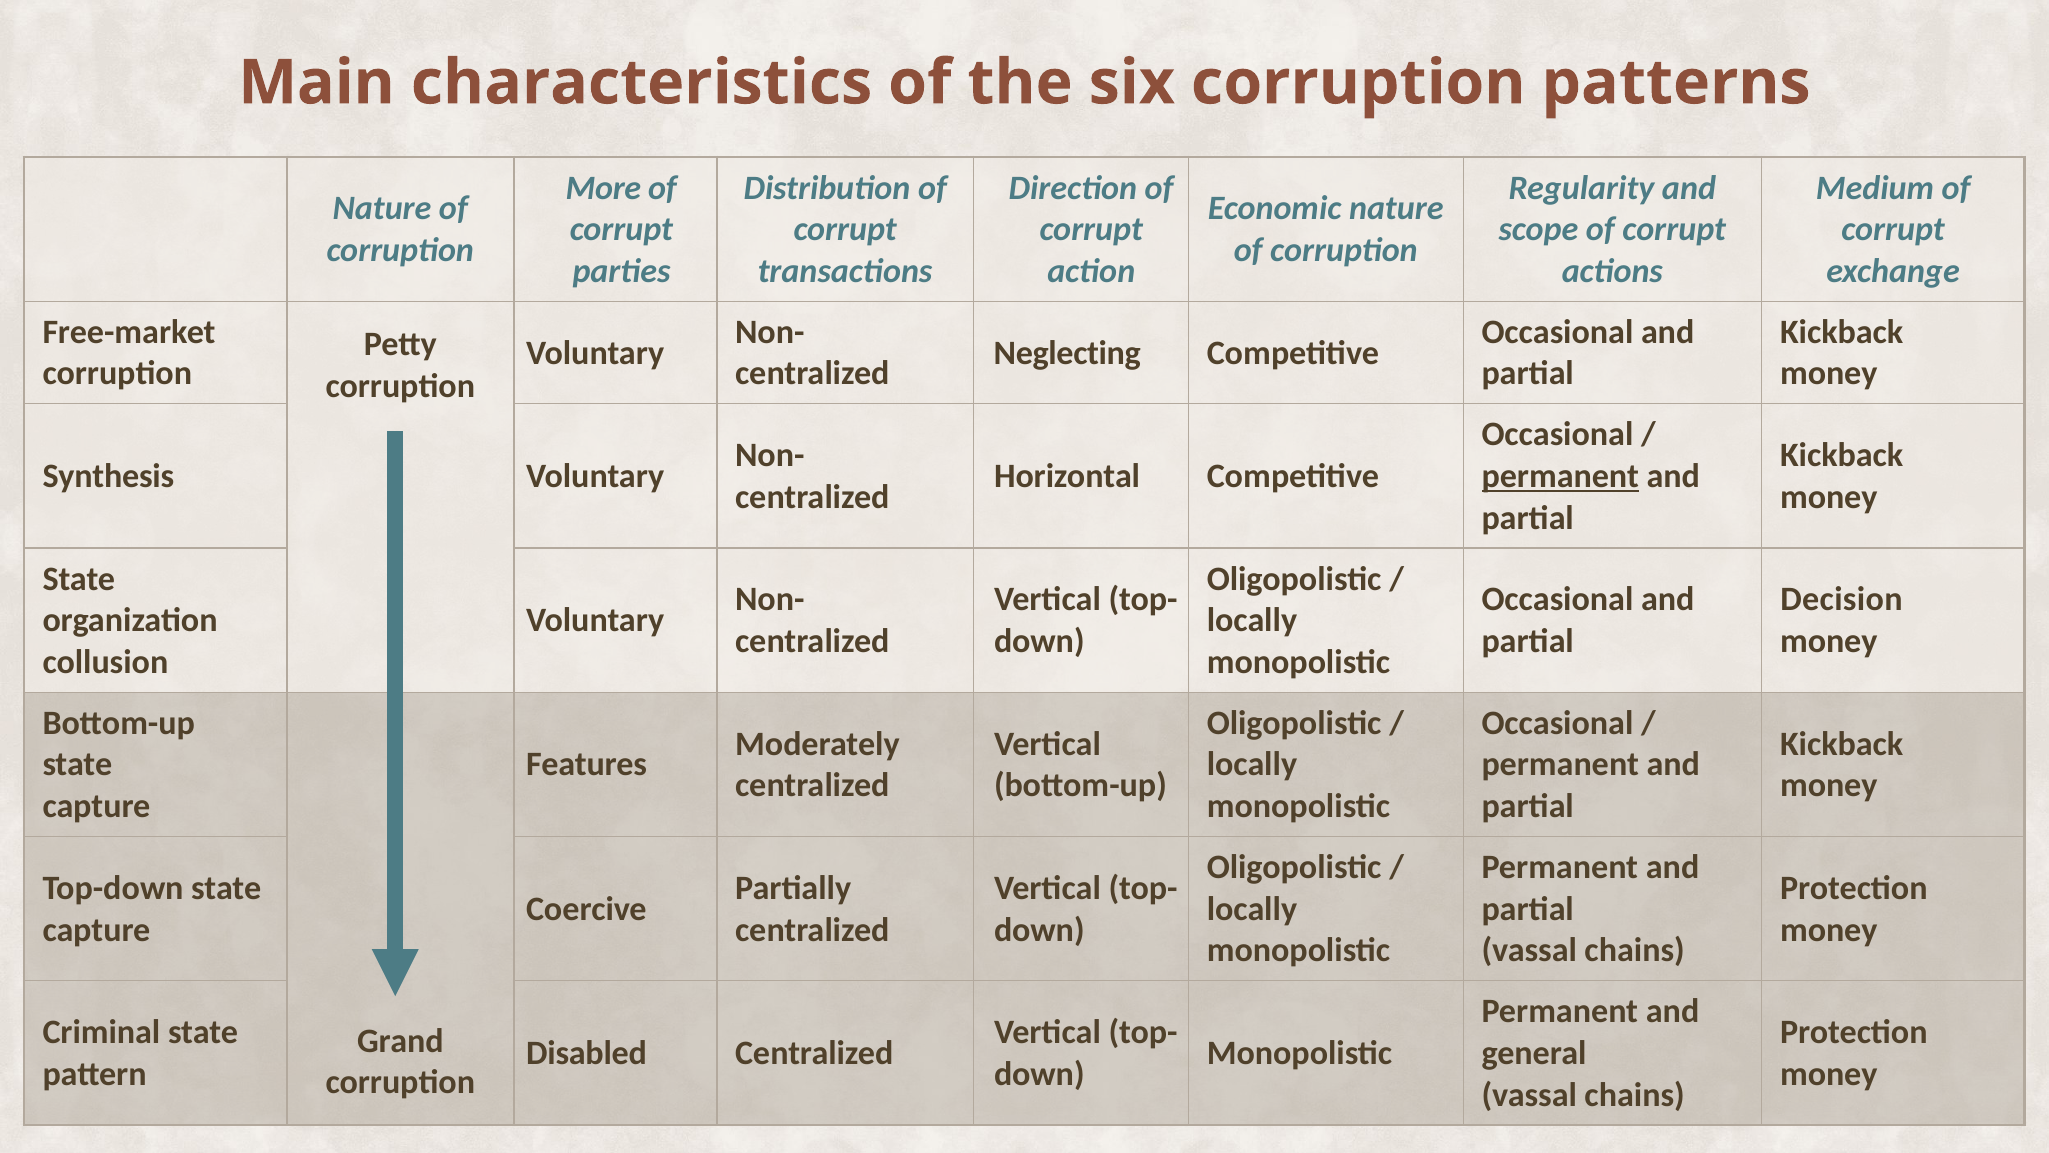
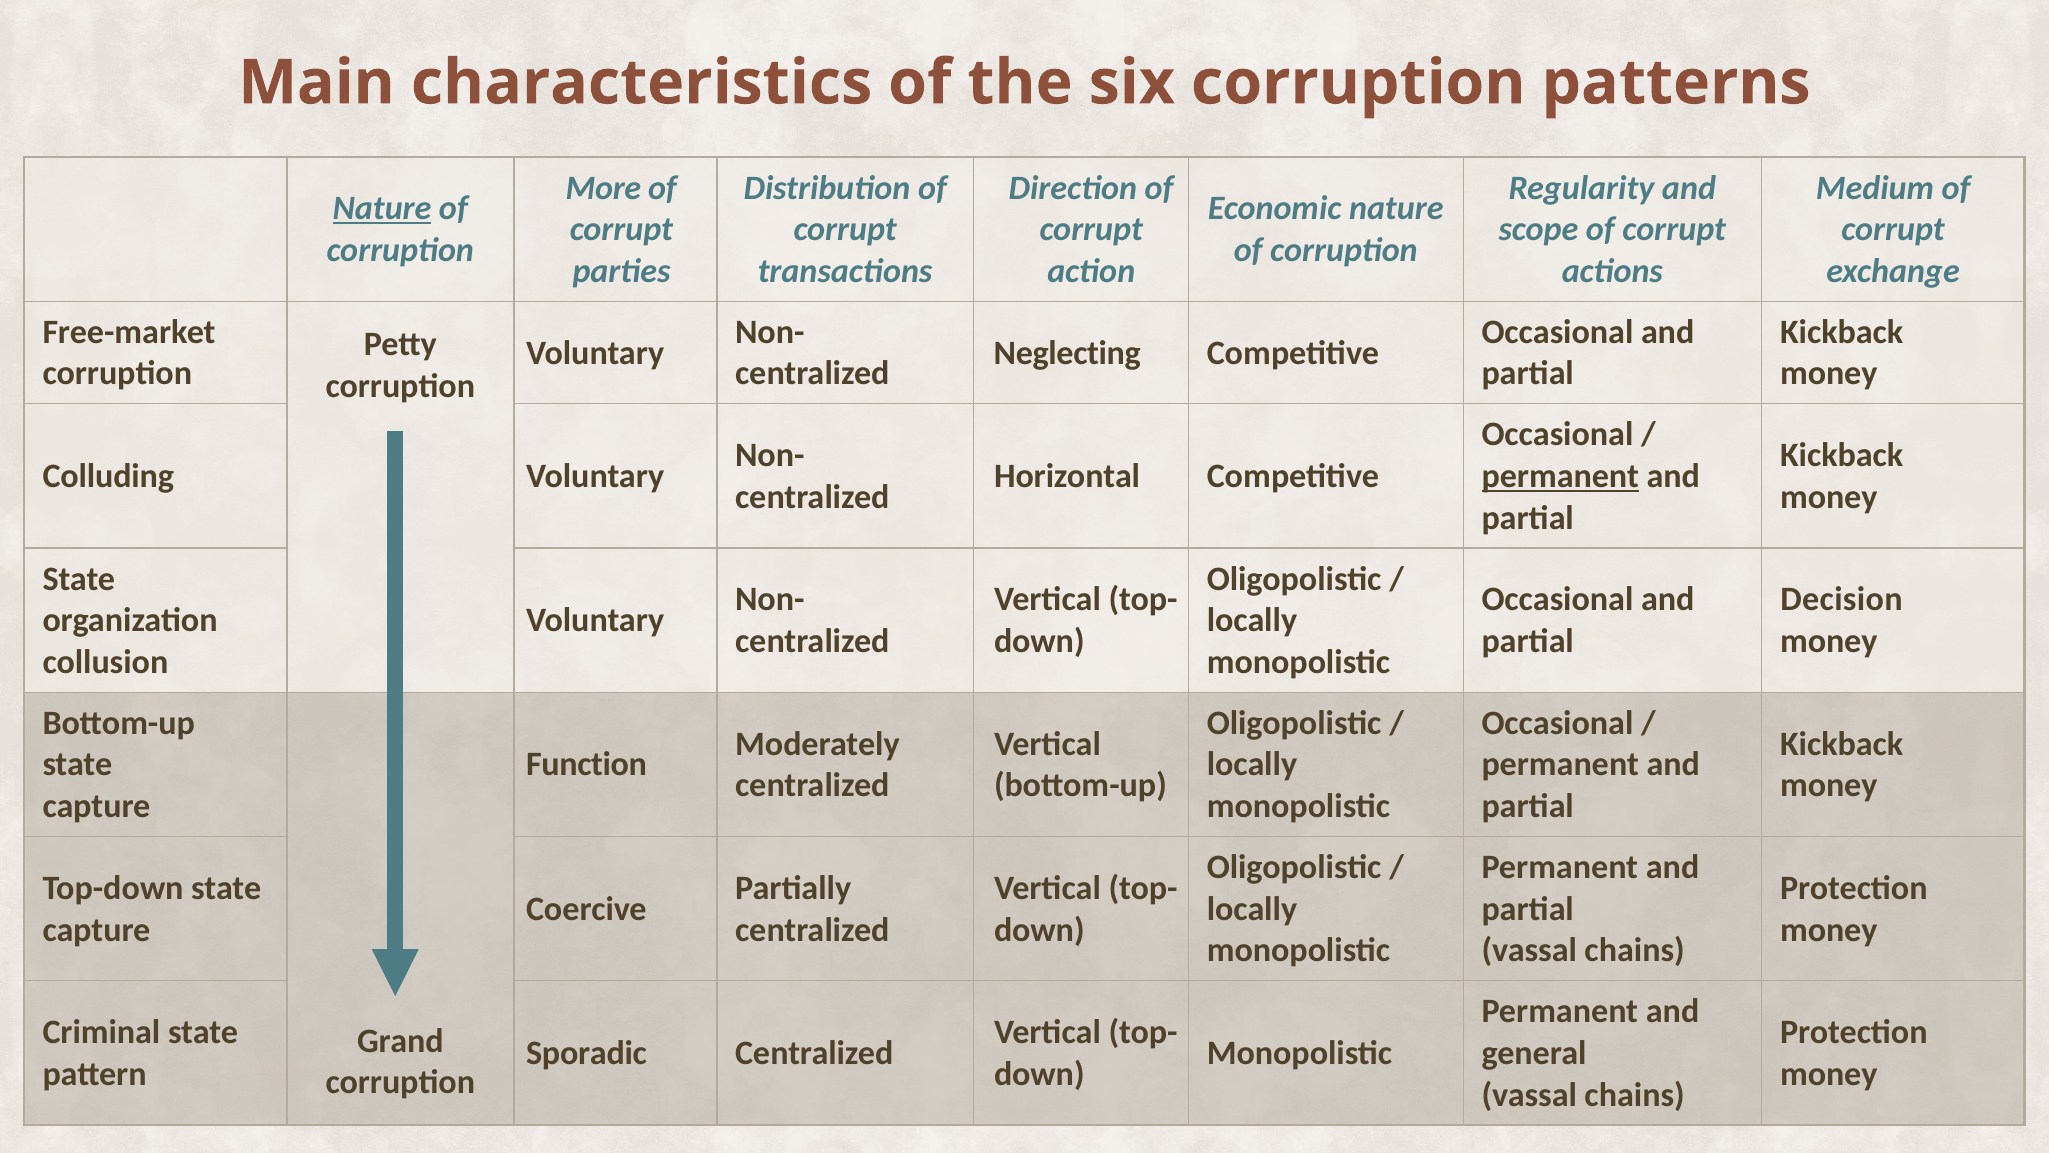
Nature at (382, 209) underline: none -> present
Synthesis: Synthesis -> Colluding
Features: Features -> Function
Disabled: Disabled -> Sporadic
